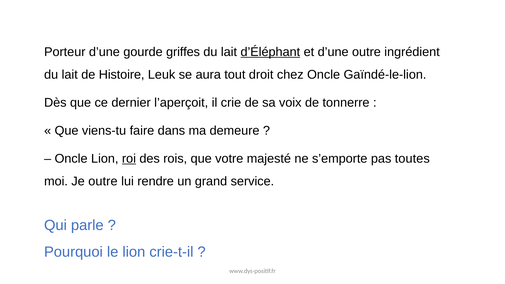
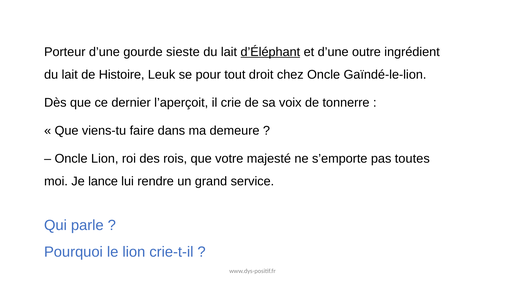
griffes: griffes -> sieste
aura: aura -> pour
roi underline: present -> none
Je outre: outre -> lance
